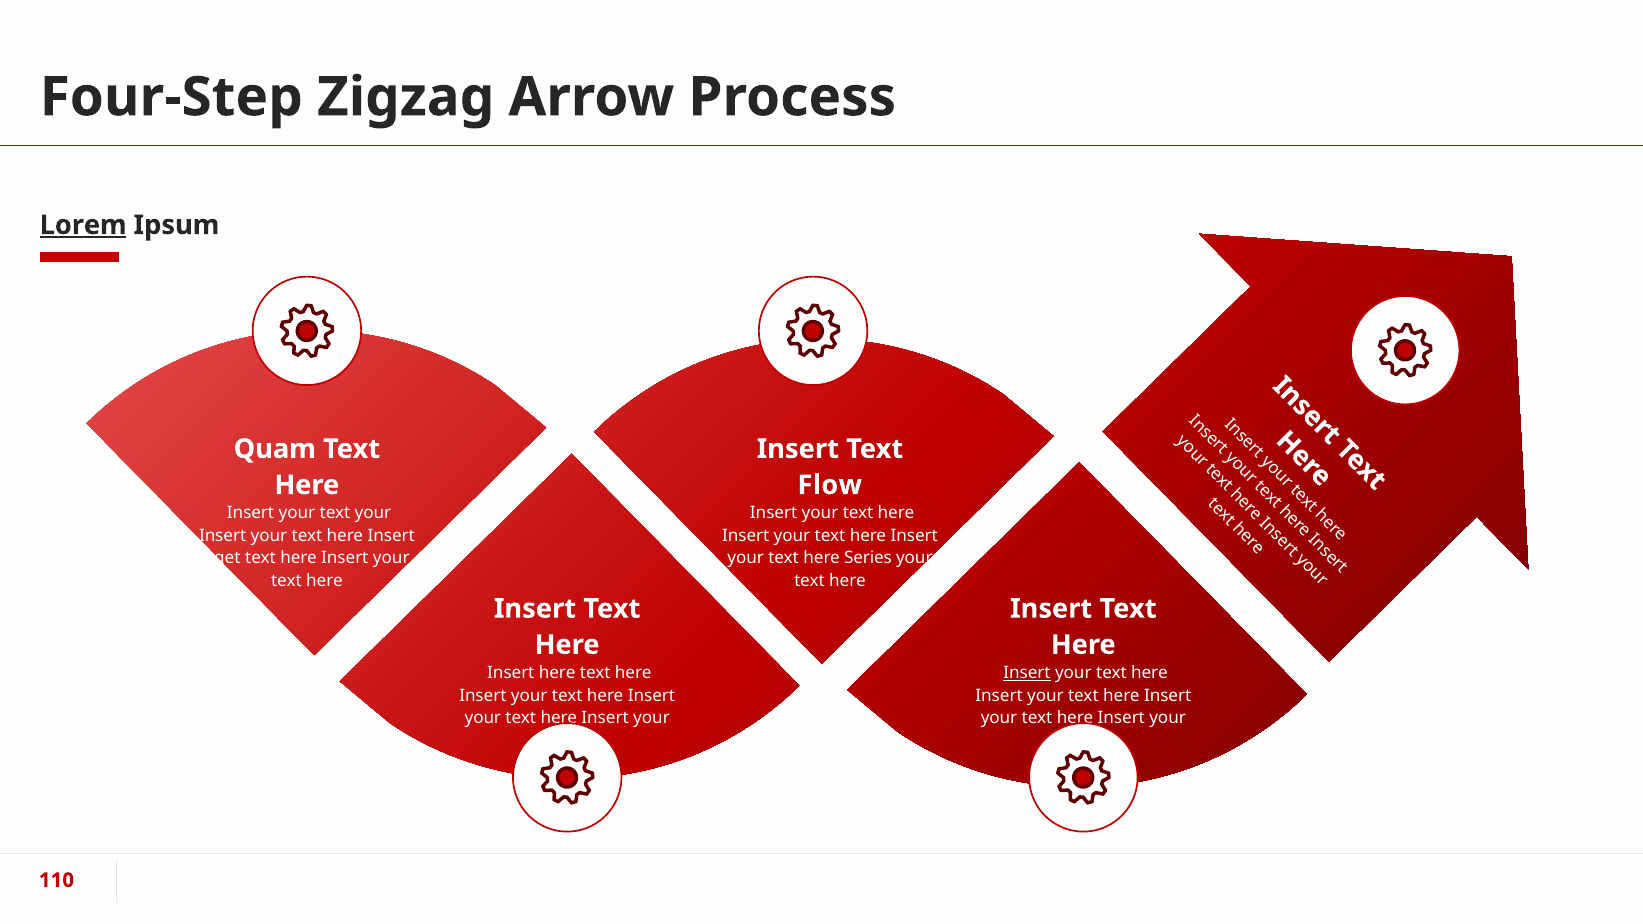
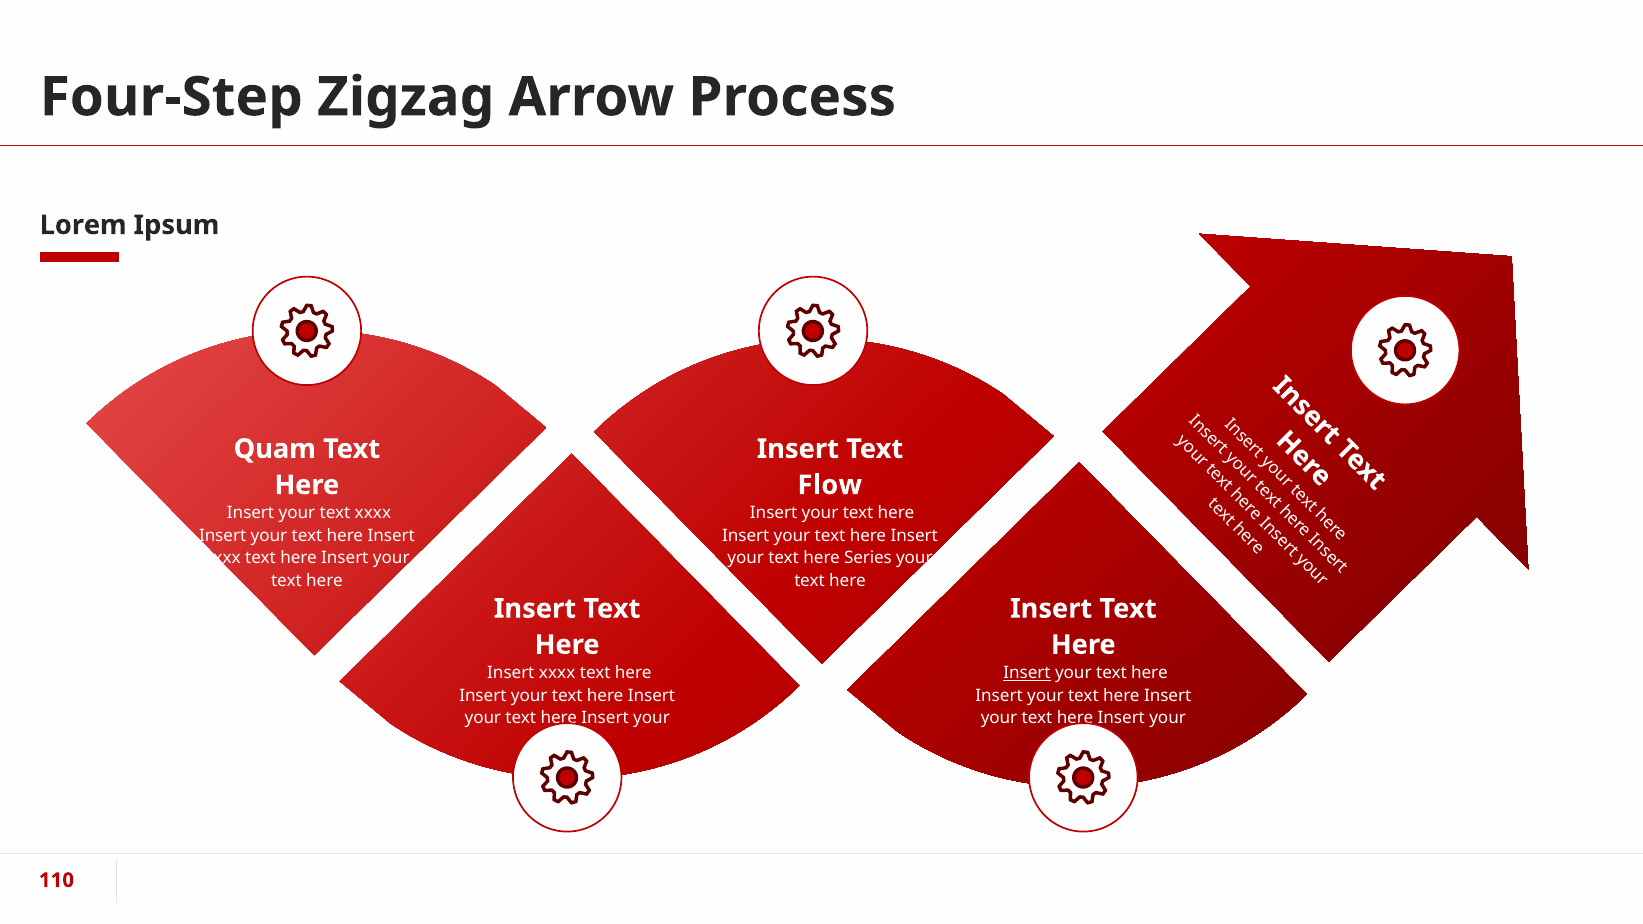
Lorem underline: present -> none
text your: your -> xxxx
eget at (223, 558): eget -> xxxx
here at (557, 673): here -> xxxx
